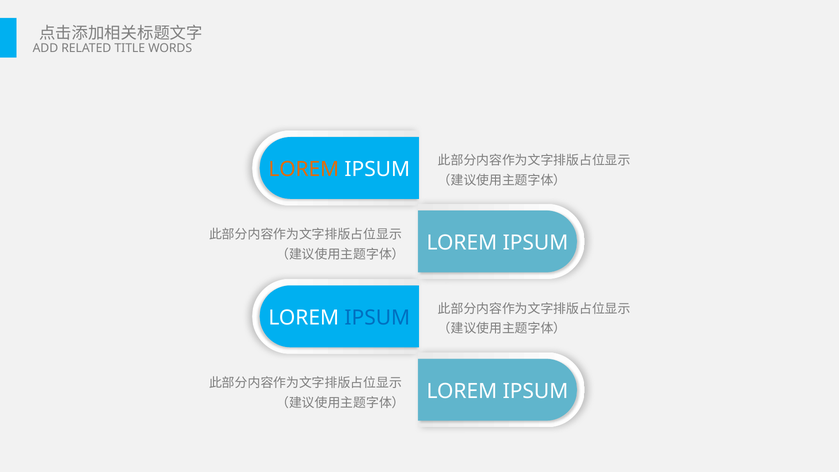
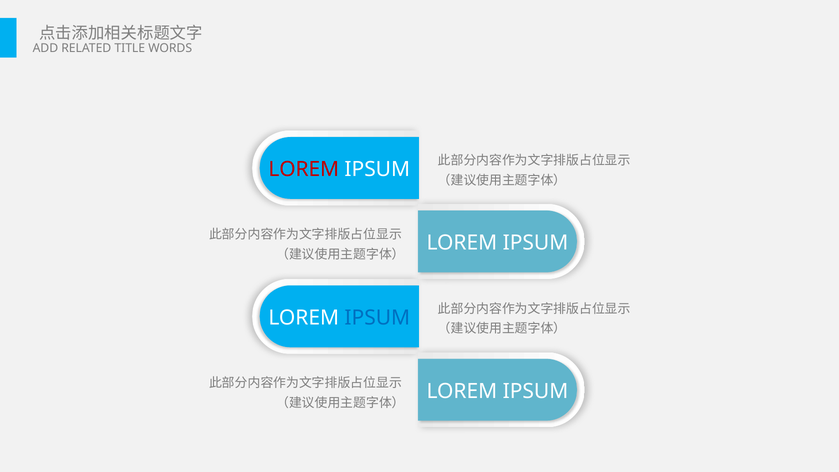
LOREM at (304, 169) colour: orange -> red
